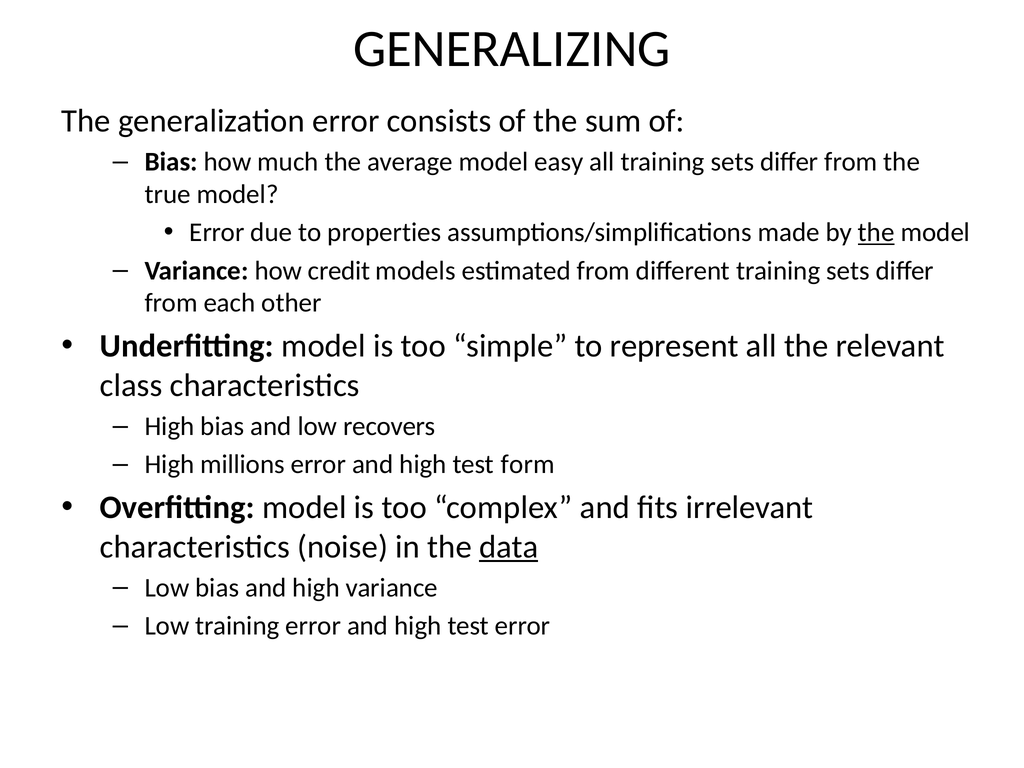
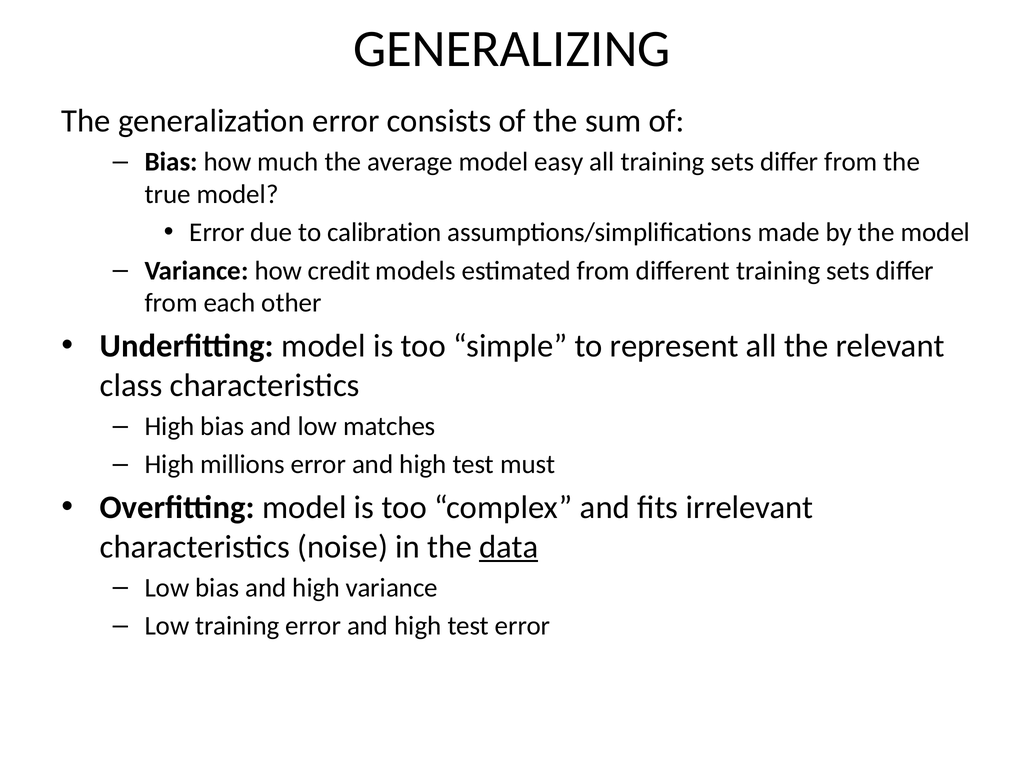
properties: properties -> calibration
the at (876, 232) underline: present -> none
recovers: recovers -> matches
form: form -> must
